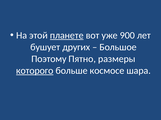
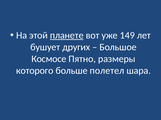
900: 900 -> 149
Поэтому: Поэтому -> Космосе
которого underline: present -> none
космосе: космосе -> полетел
